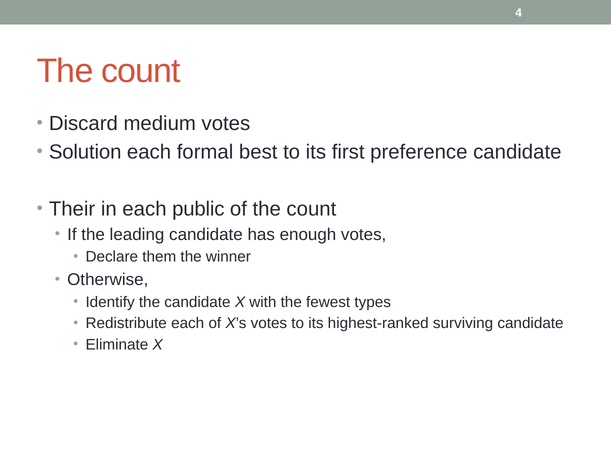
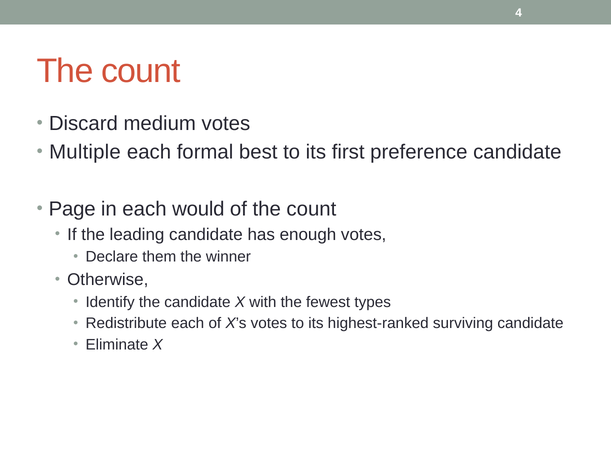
Solution: Solution -> Multiple
Their: Their -> Page
public: public -> would
